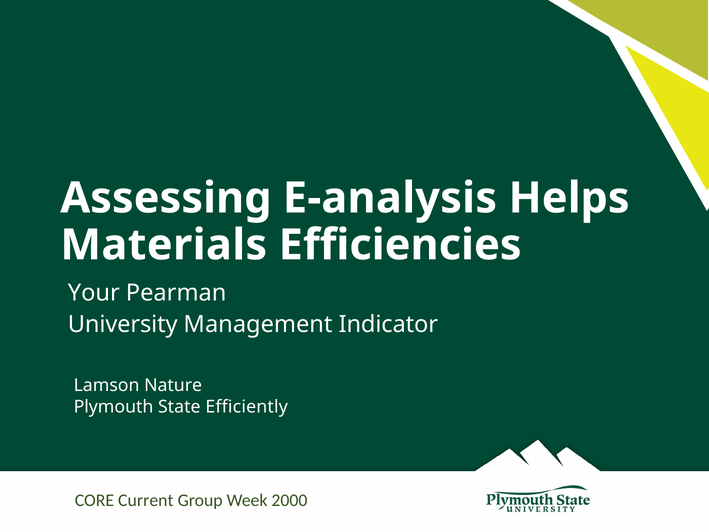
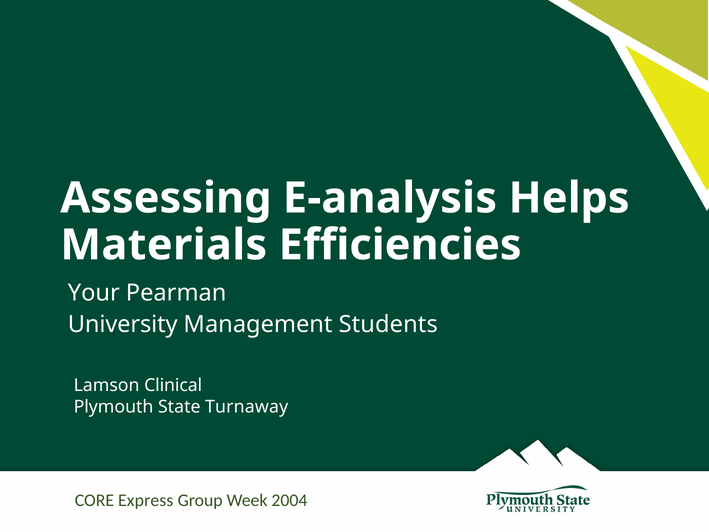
Indicator: Indicator -> Students
Nature: Nature -> Clinical
Efficiently: Efficiently -> Turnaway
Current: Current -> Express
2000: 2000 -> 2004
